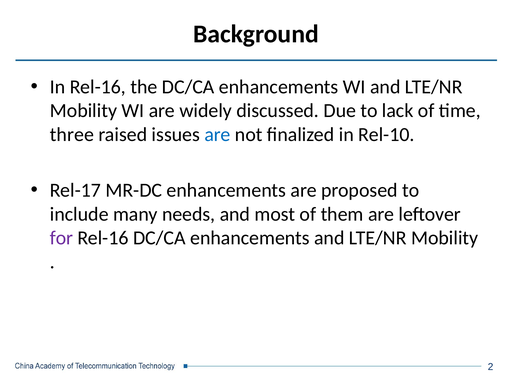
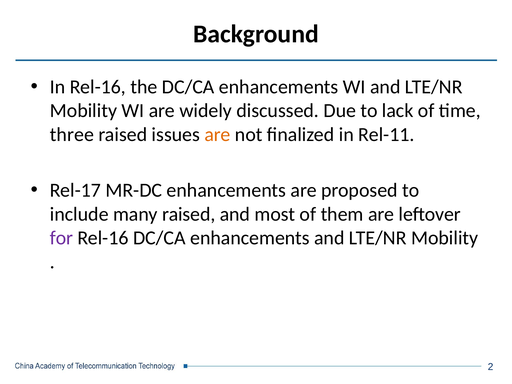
are at (217, 135) colour: blue -> orange
Rel-10: Rel-10 -> Rel-11
many needs: needs -> raised
